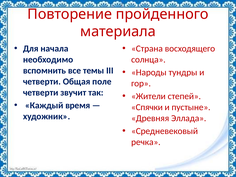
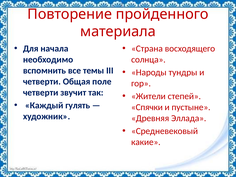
время: время -> гулять
речка: речка -> какие
